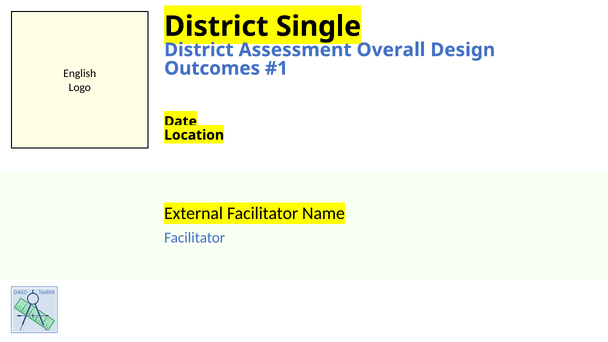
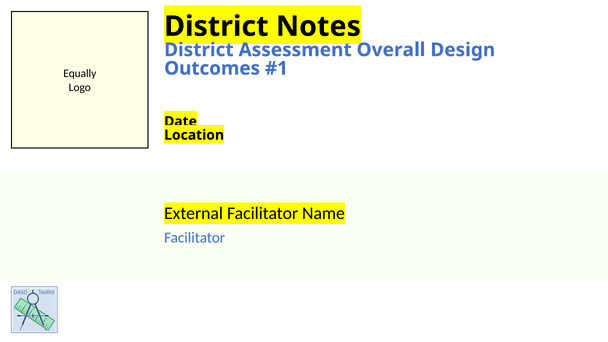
Single: Single -> Notes
English: English -> Equally
